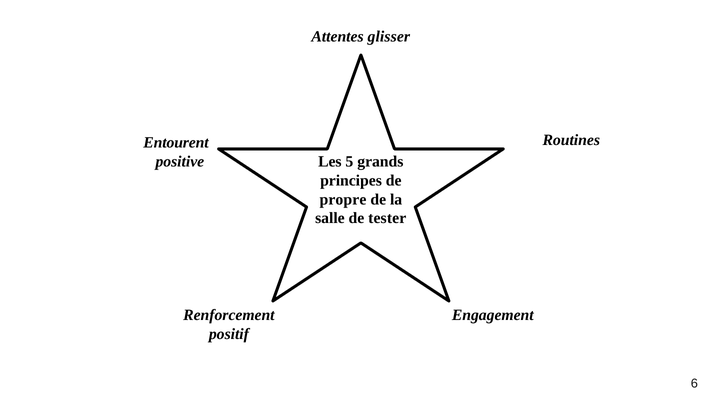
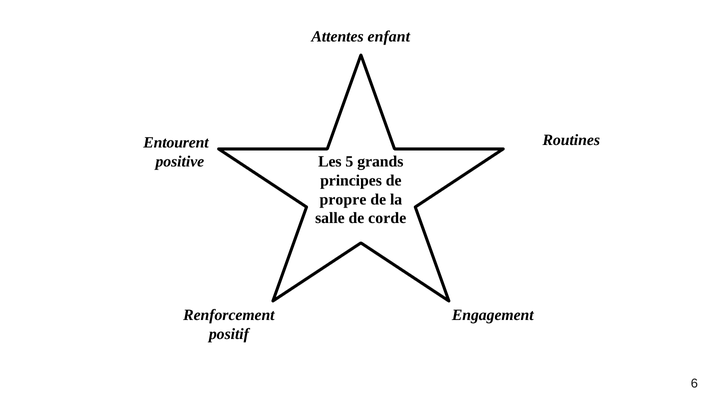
glisser: glisser -> enfant
tester: tester -> corde
